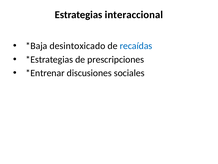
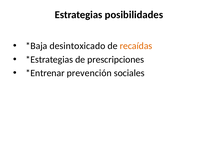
interaccional: interaccional -> posibilidades
recaídas colour: blue -> orange
discusiones: discusiones -> prevención
